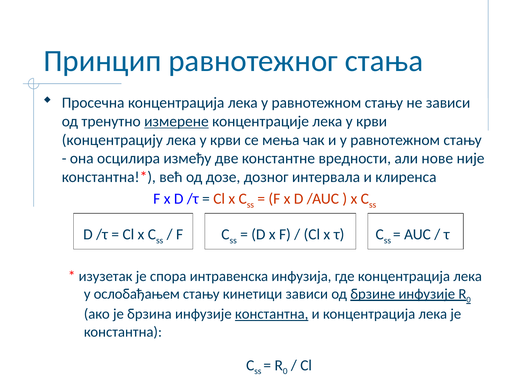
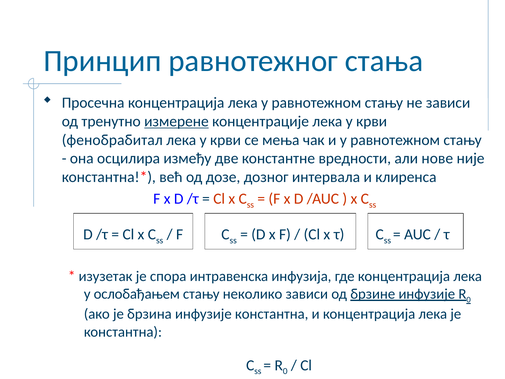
концентрацију: концентрацију -> фенобрабитал
кинетици: кинетици -> неколико
константна at (272, 314) underline: present -> none
